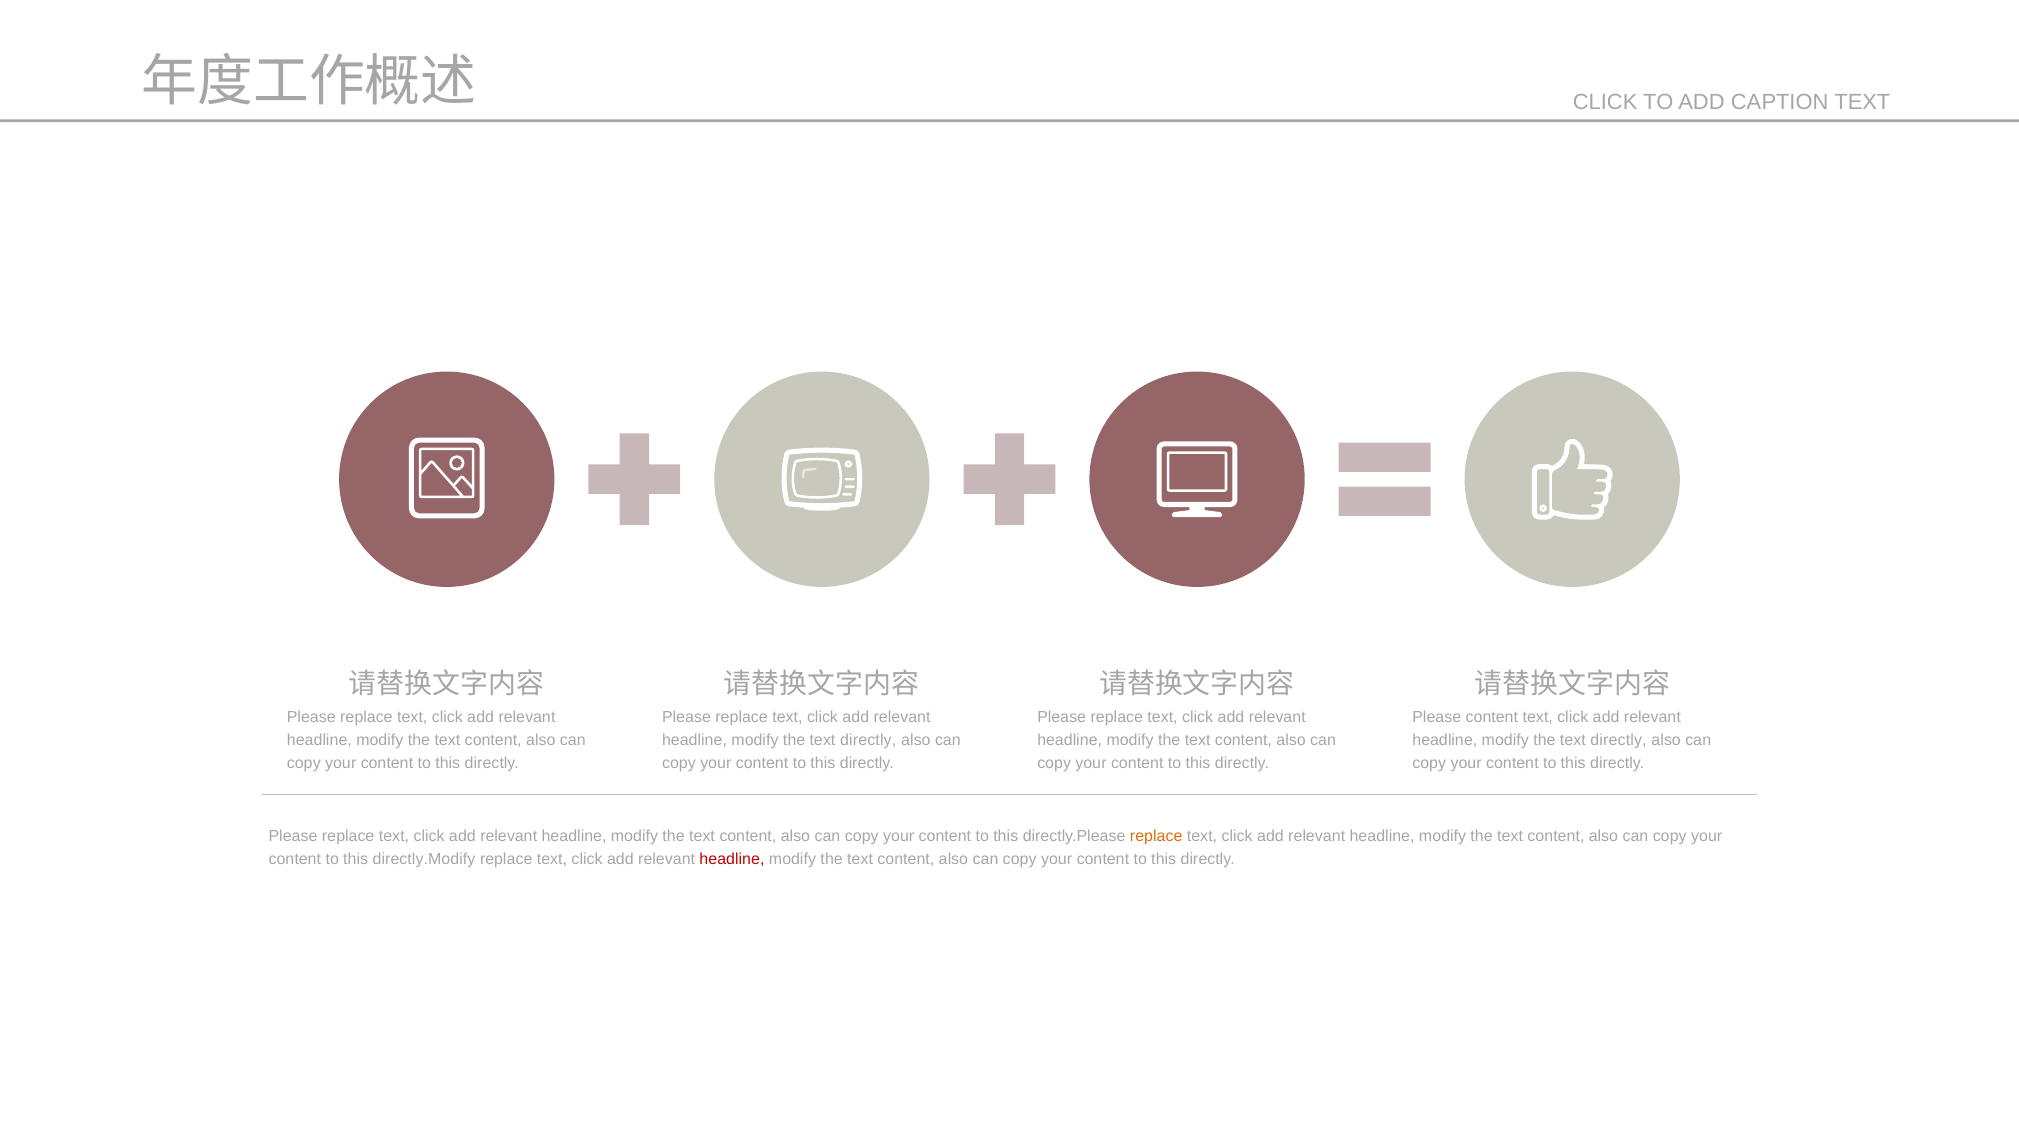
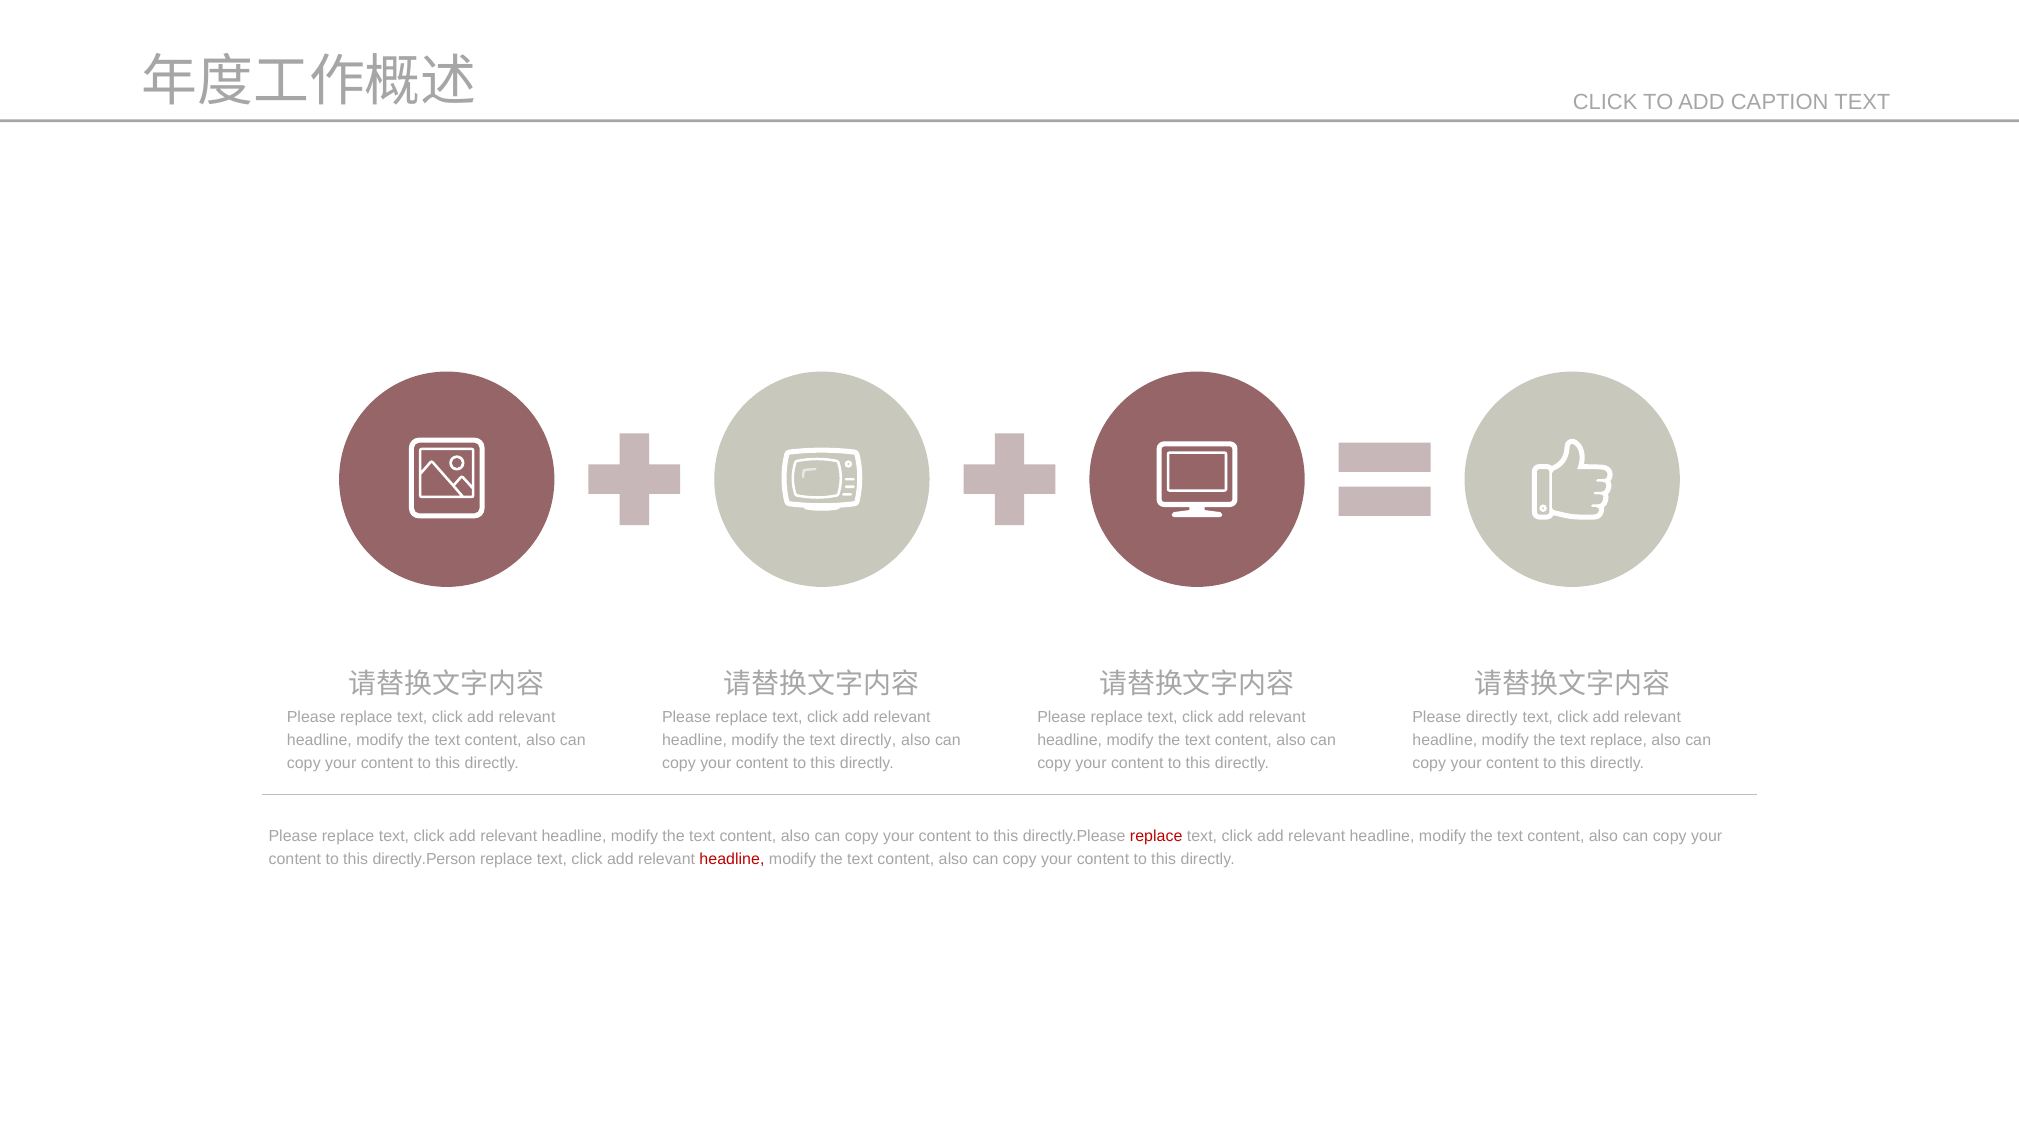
Please content: content -> directly
directly at (1618, 740): directly -> replace
replace at (1156, 836) colour: orange -> red
directly.Modify: directly.Modify -> directly.Person
